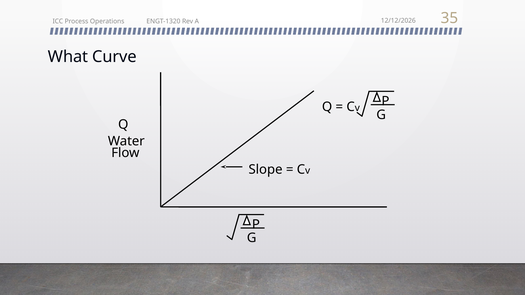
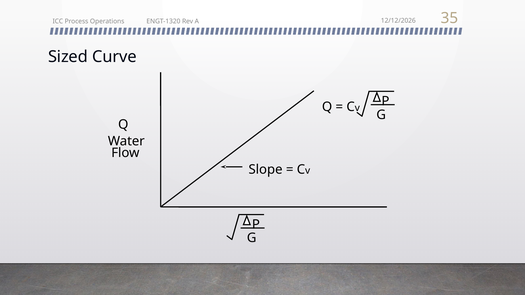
What: What -> Sized
